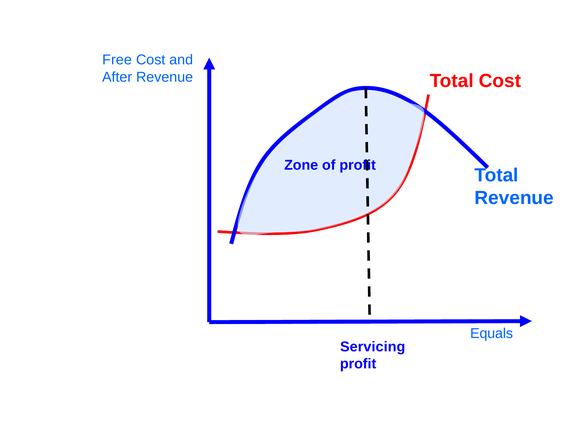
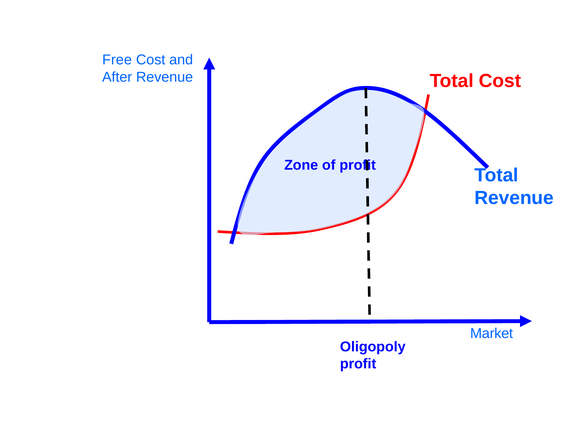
Equals: Equals -> Market
Servicing: Servicing -> Oligopoly
